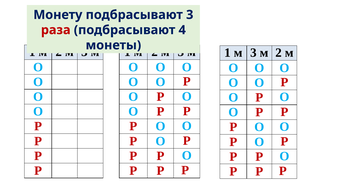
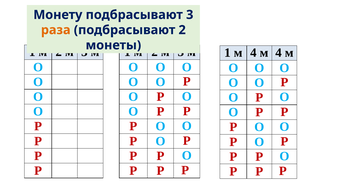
раза colour: red -> orange
подбрасывают 4: 4 -> 2
1 м 3: 3 -> 4
2 at (279, 53): 2 -> 4
